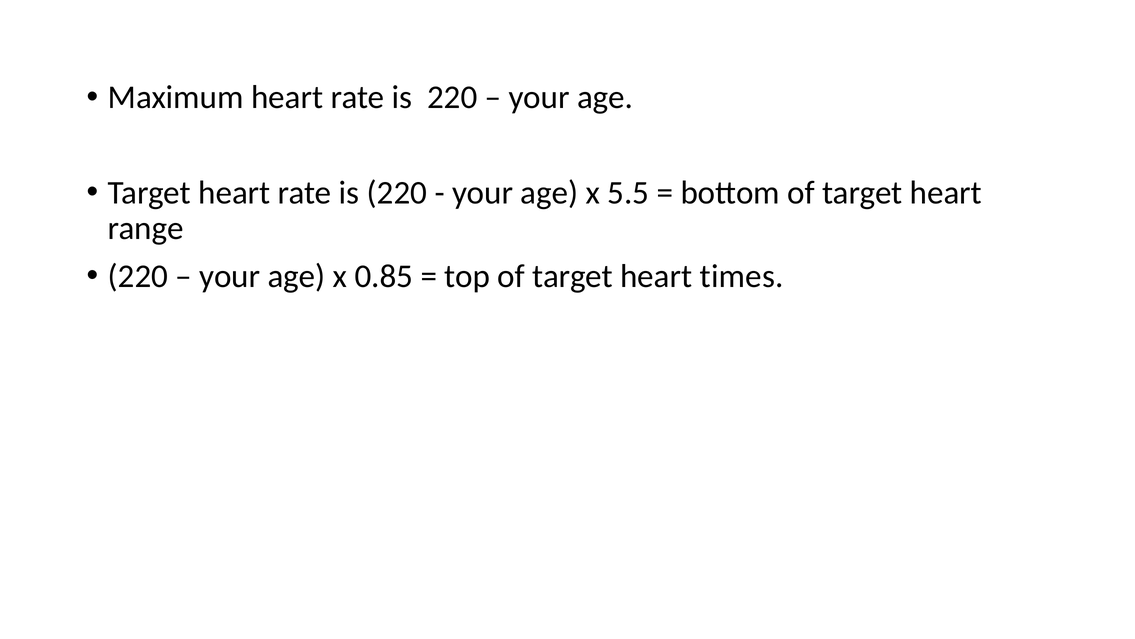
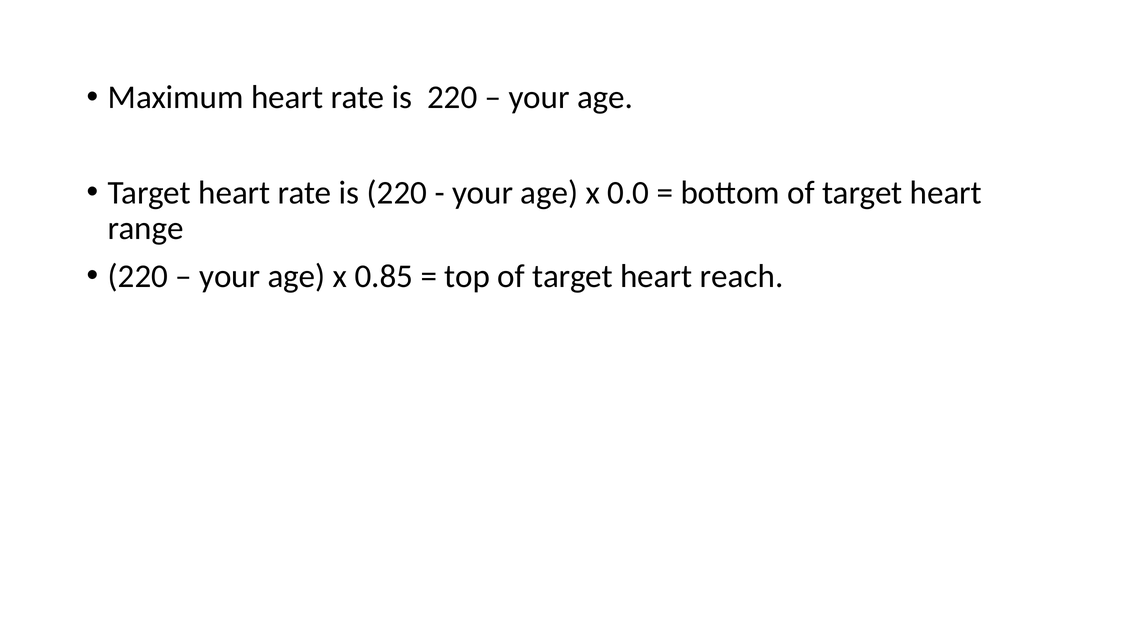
5.5: 5.5 -> 0.0
times: times -> reach
